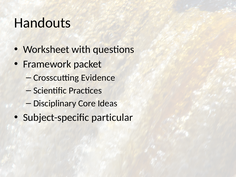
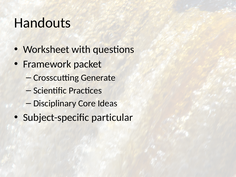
Evidence: Evidence -> Generate
